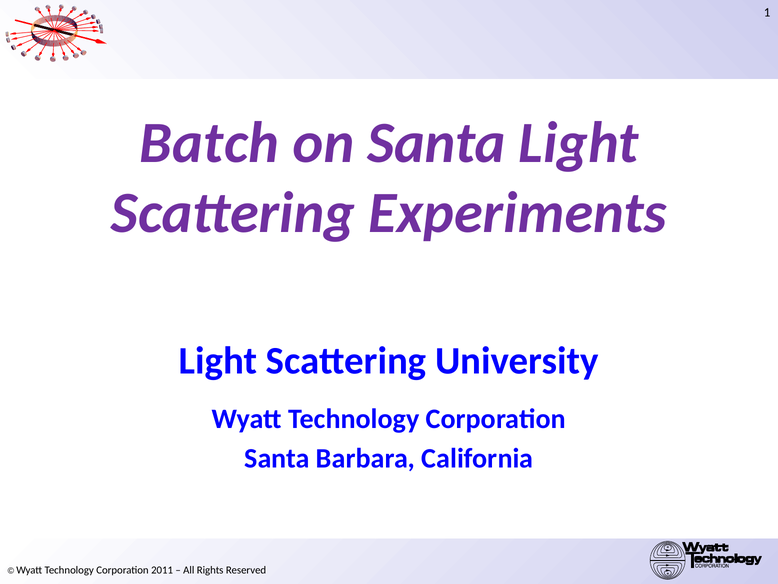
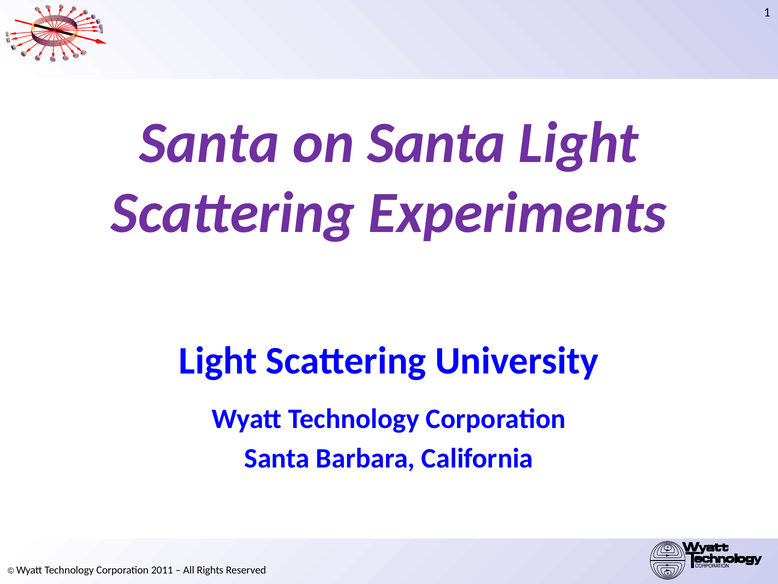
Batch at (209, 143): Batch -> Santa
